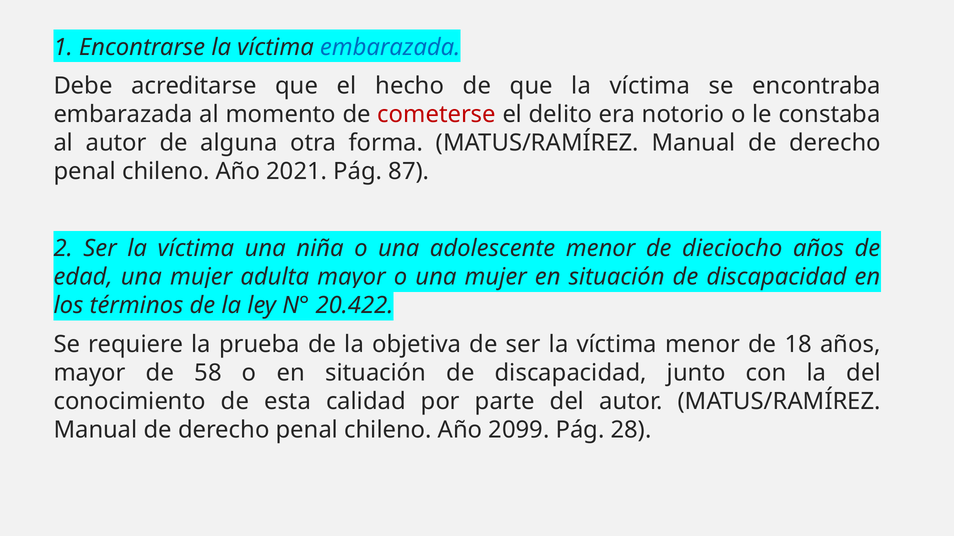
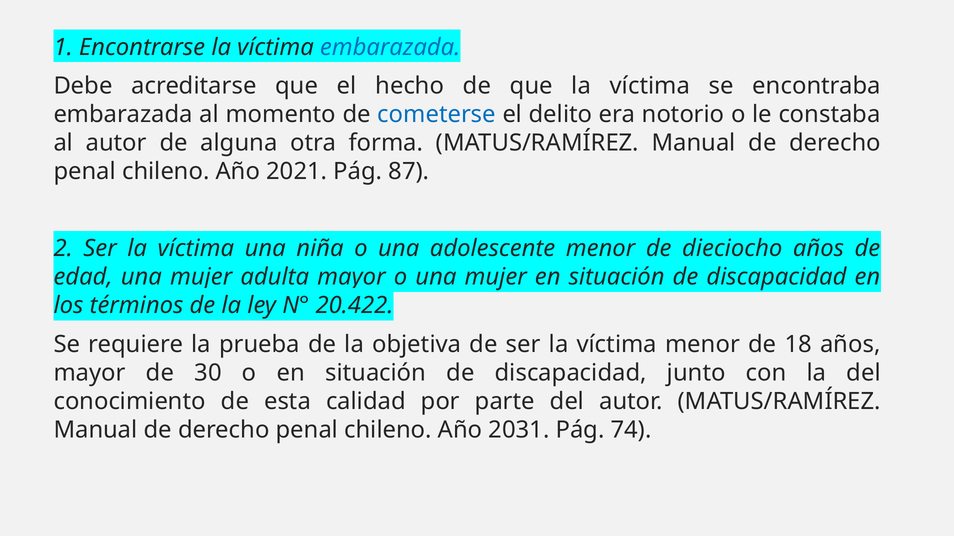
cometerse colour: red -> blue
58: 58 -> 30
2099: 2099 -> 2031
28: 28 -> 74
